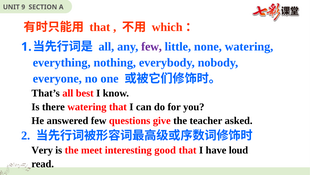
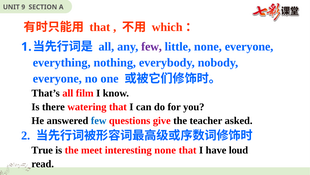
none watering: watering -> everyone
best: best -> film
few at (99, 120) colour: black -> blue
Very: Very -> True
interesting good: good -> none
